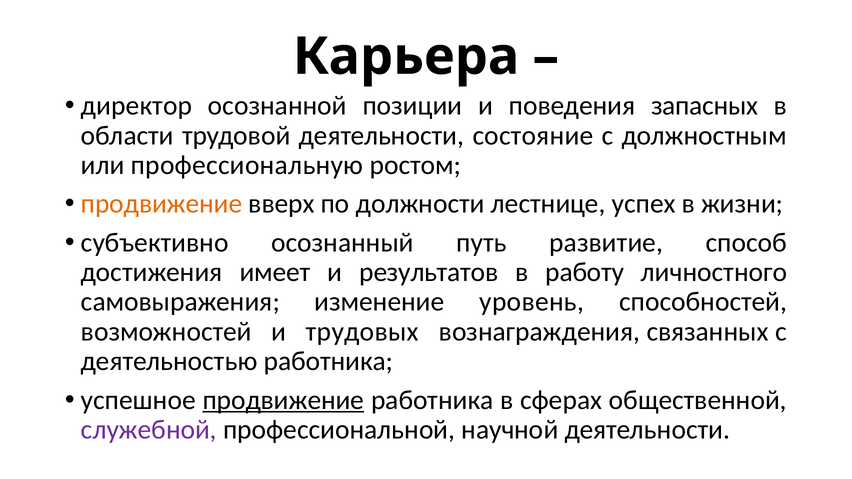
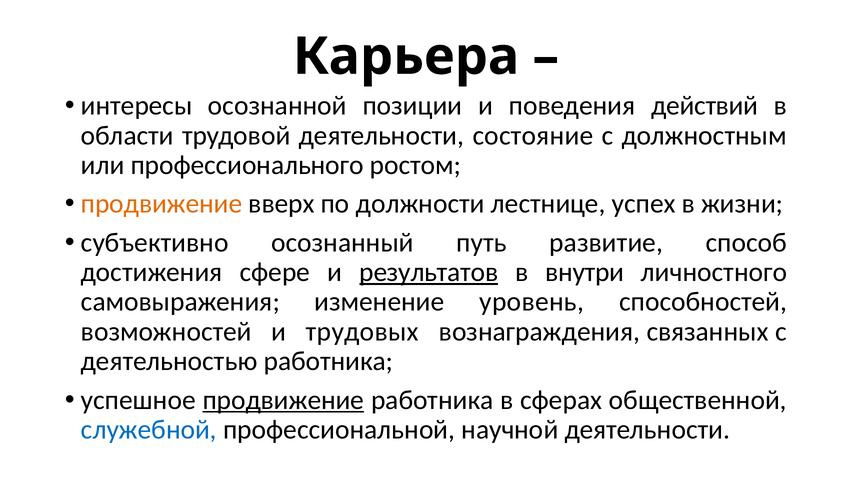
директор: директор -> интересы
запасных: запасных -> действий
профессиональную: профессиональную -> профессионального
имеет: имеет -> сфере
результатов underline: none -> present
работу: работу -> внутри
служебной colour: purple -> blue
